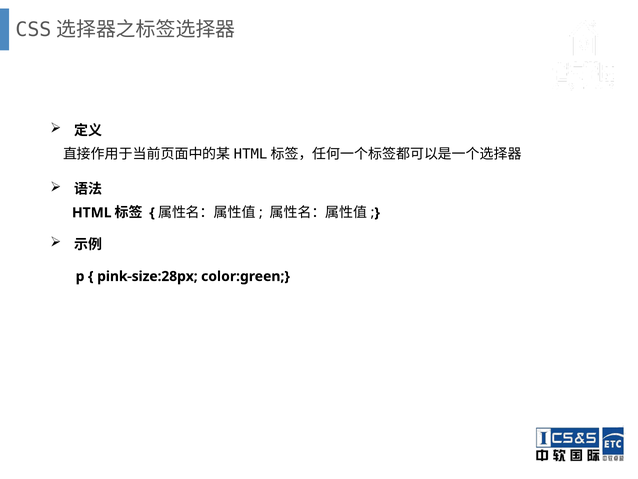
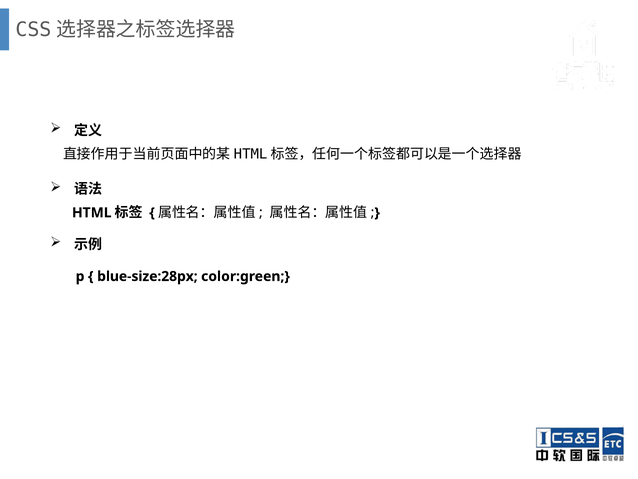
pink-size:28px: pink-size:28px -> blue-size:28px
